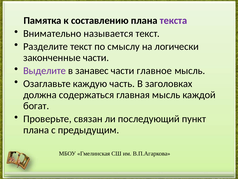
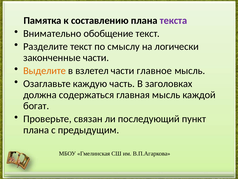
называется: называется -> обобщение
Выделите colour: purple -> orange
занавес: занавес -> взлетел
